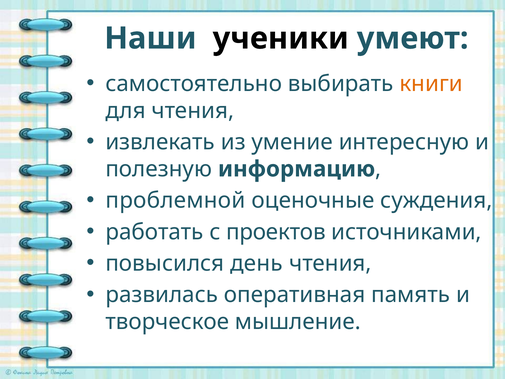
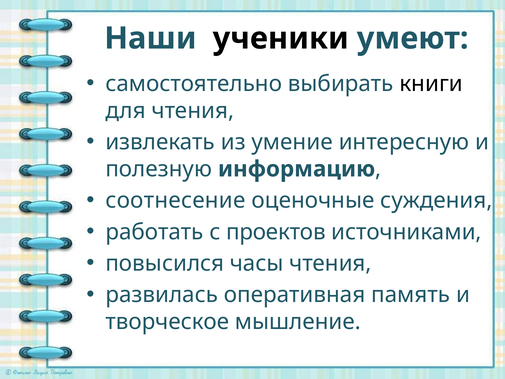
книги colour: orange -> black
проблемной: проблемной -> соотнесение
день: день -> часы
